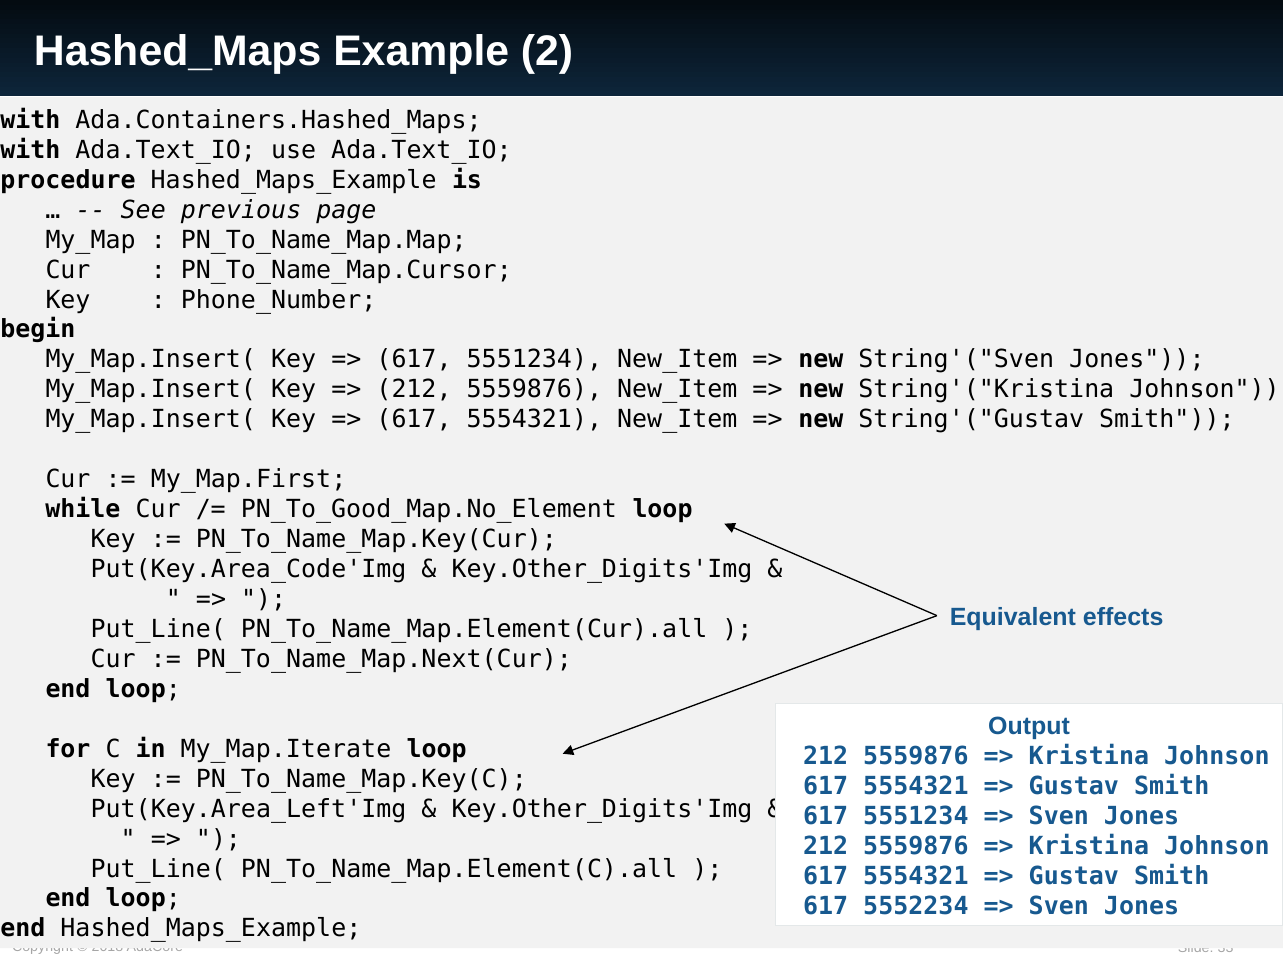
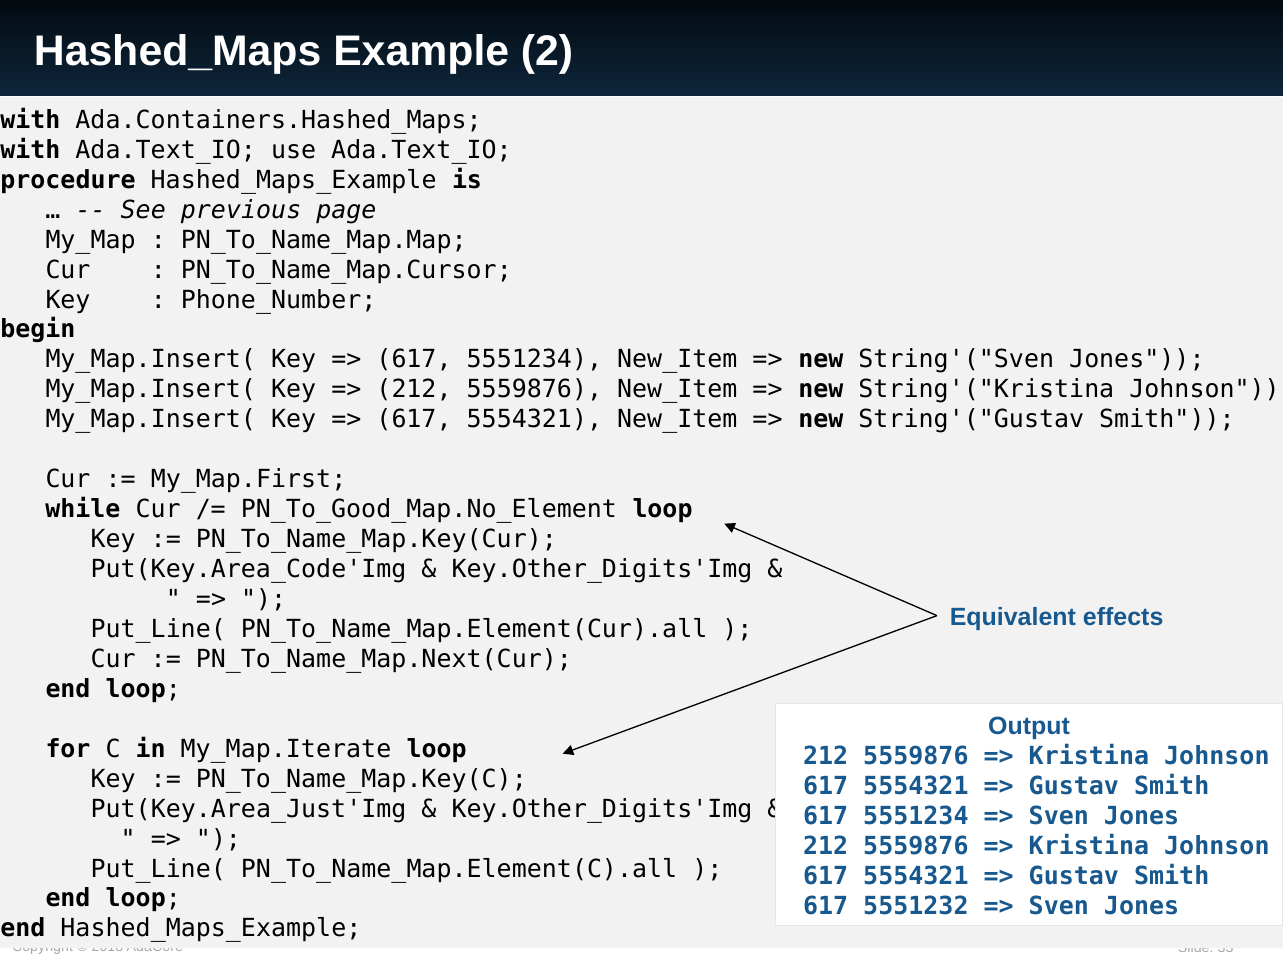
Put(Key.Area_Left'Img: Put(Key.Area_Left'Img -> Put(Key.Area_Just'Img
5552234: 5552234 -> 5551232
